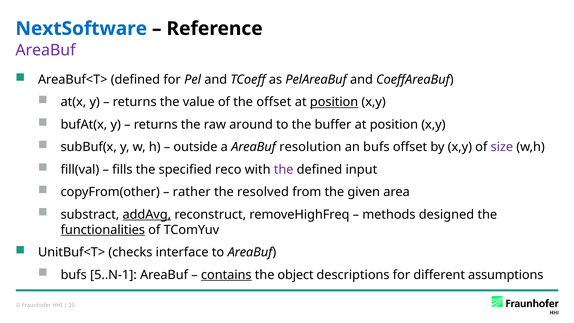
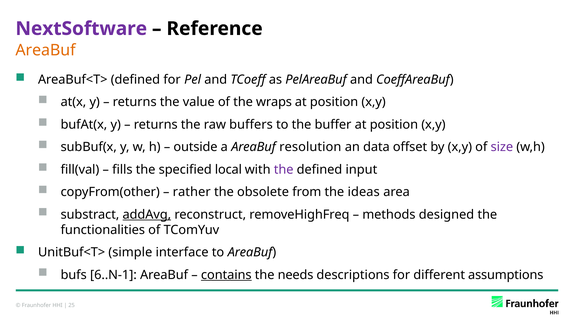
NextSoftware colour: blue -> purple
AreaBuf at (46, 50) colour: purple -> orange
the offset: offset -> wraps
position at (334, 102) underline: present -> none
around: around -> buffers
an bufs: bufs -> data
reco: reco -> local
resolved: resolved -> obsolete
given: given -> ideas
functionalities underline: present -> none
checks: checks -> simple
5..N-1: 5..N-1 -> 6..N-1
object: object -> needs
